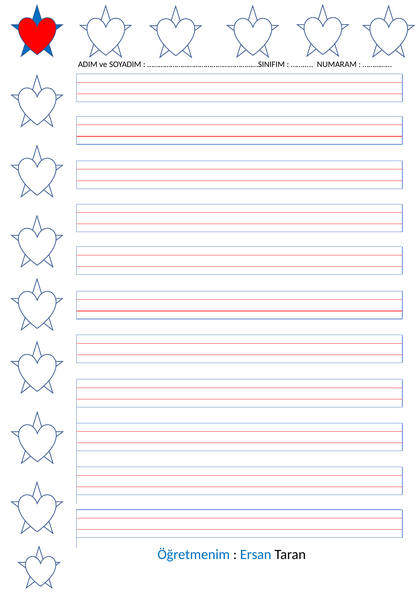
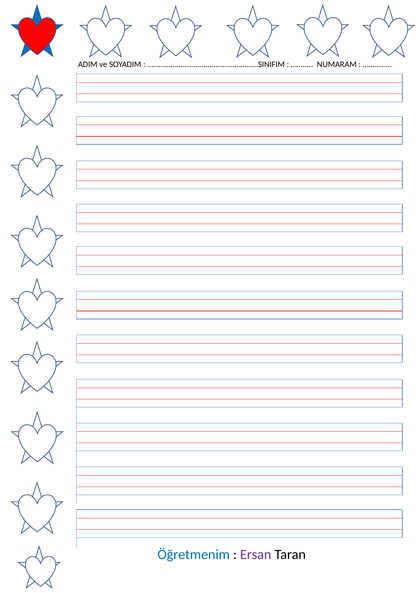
Ersan colour: blue -> purple
